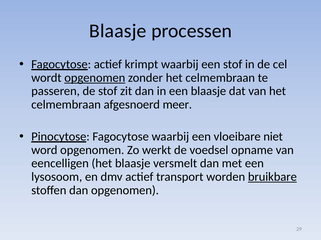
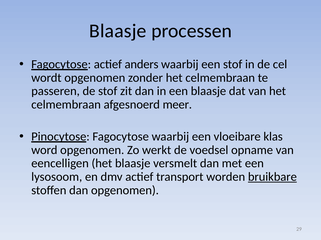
krimpt: krimpt -> anders
opgenomen at (95, 78) underline: present -> none
niet: niet -> klas
